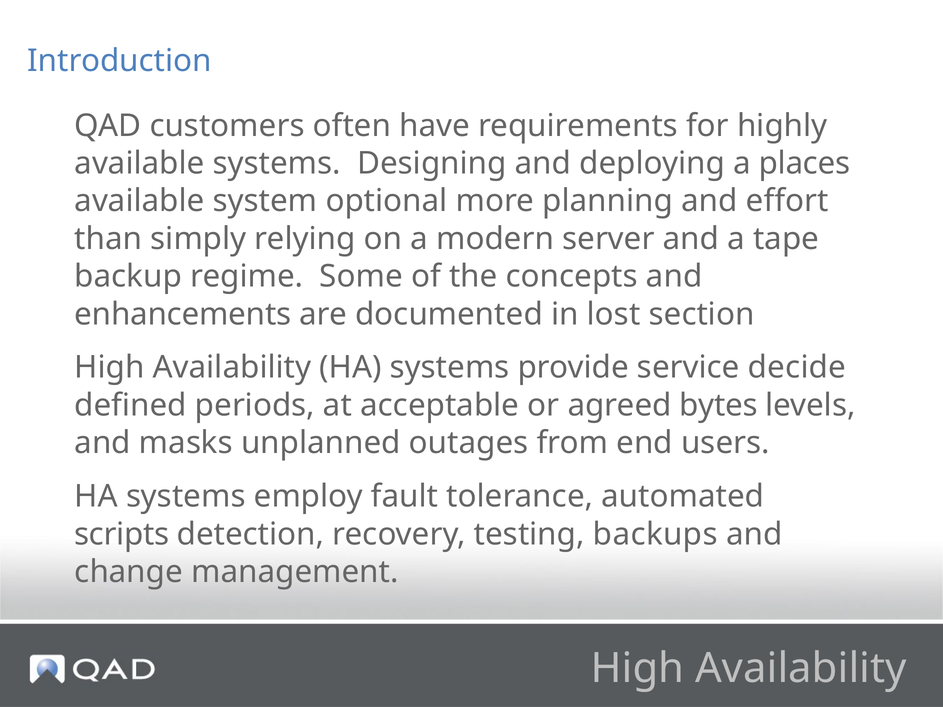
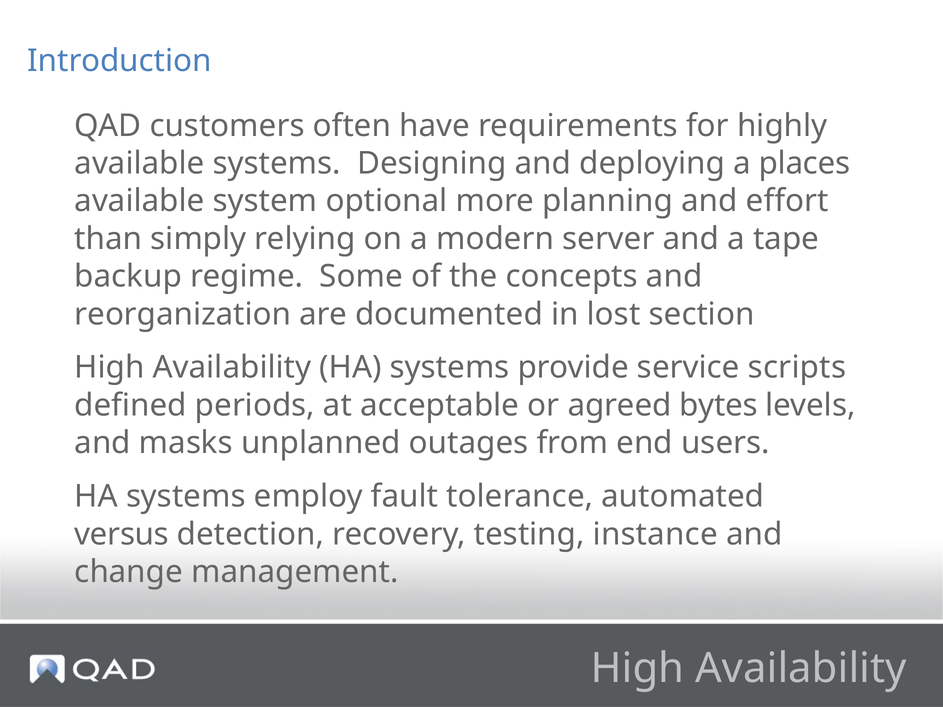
enhancements: enhancements -> reorganization
decide: decide -> scripts
scripts: scripts -> versus
backups: backups -> instance
